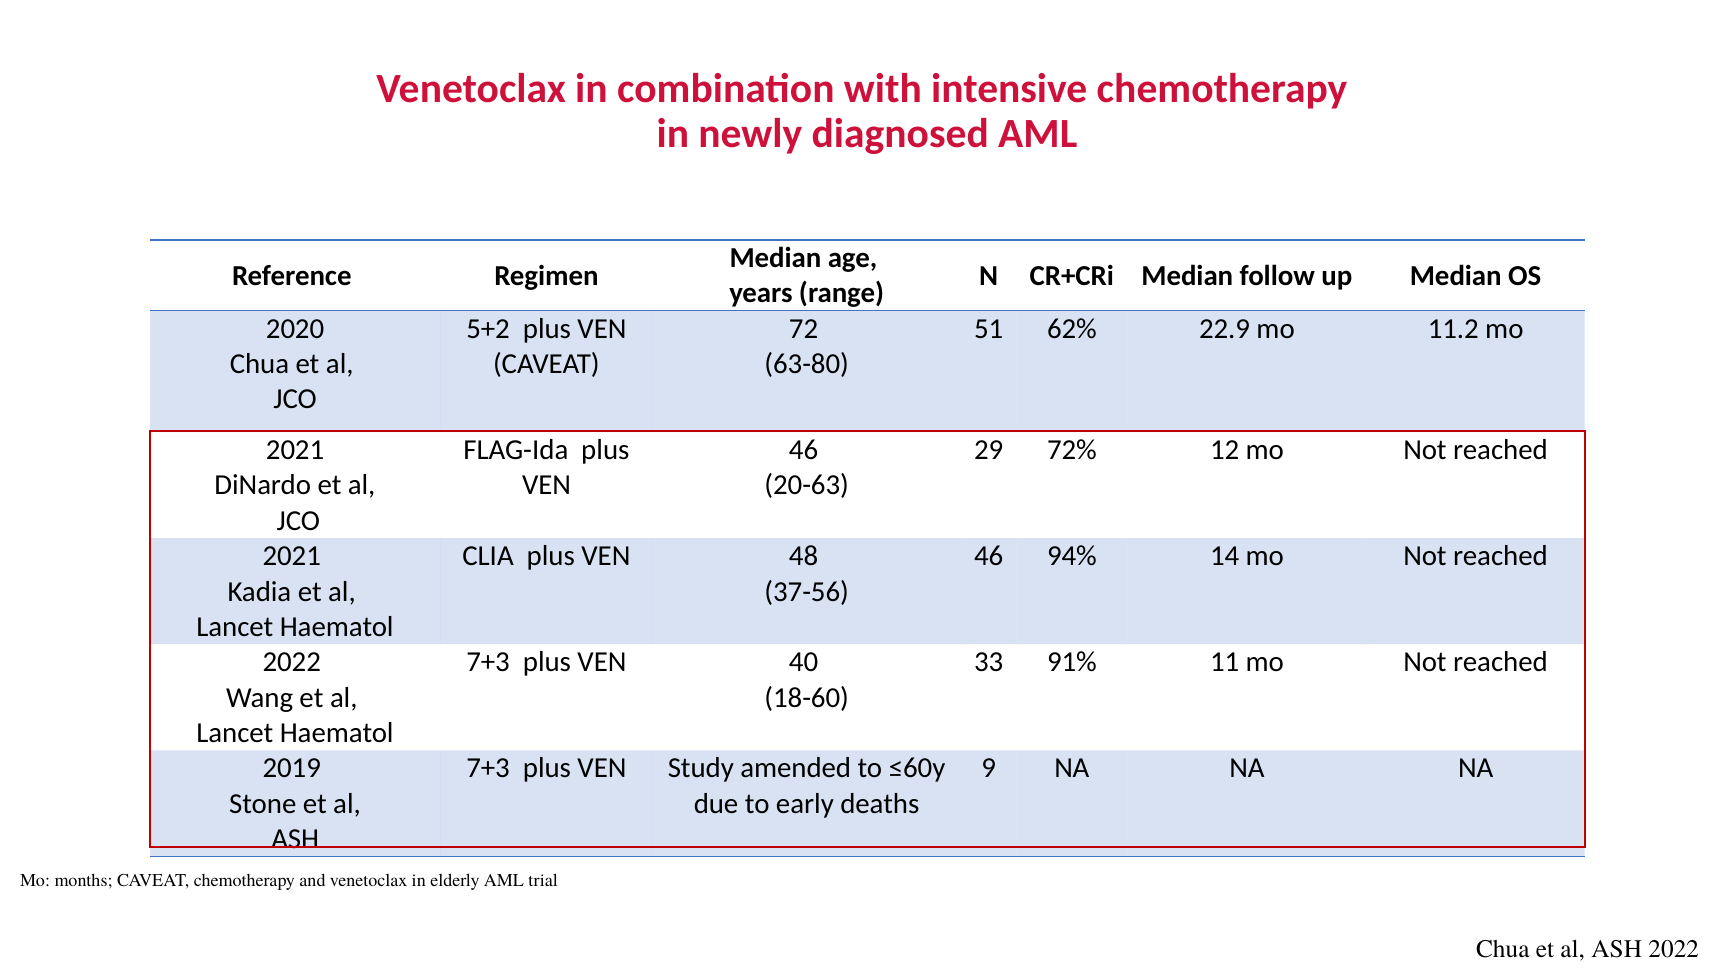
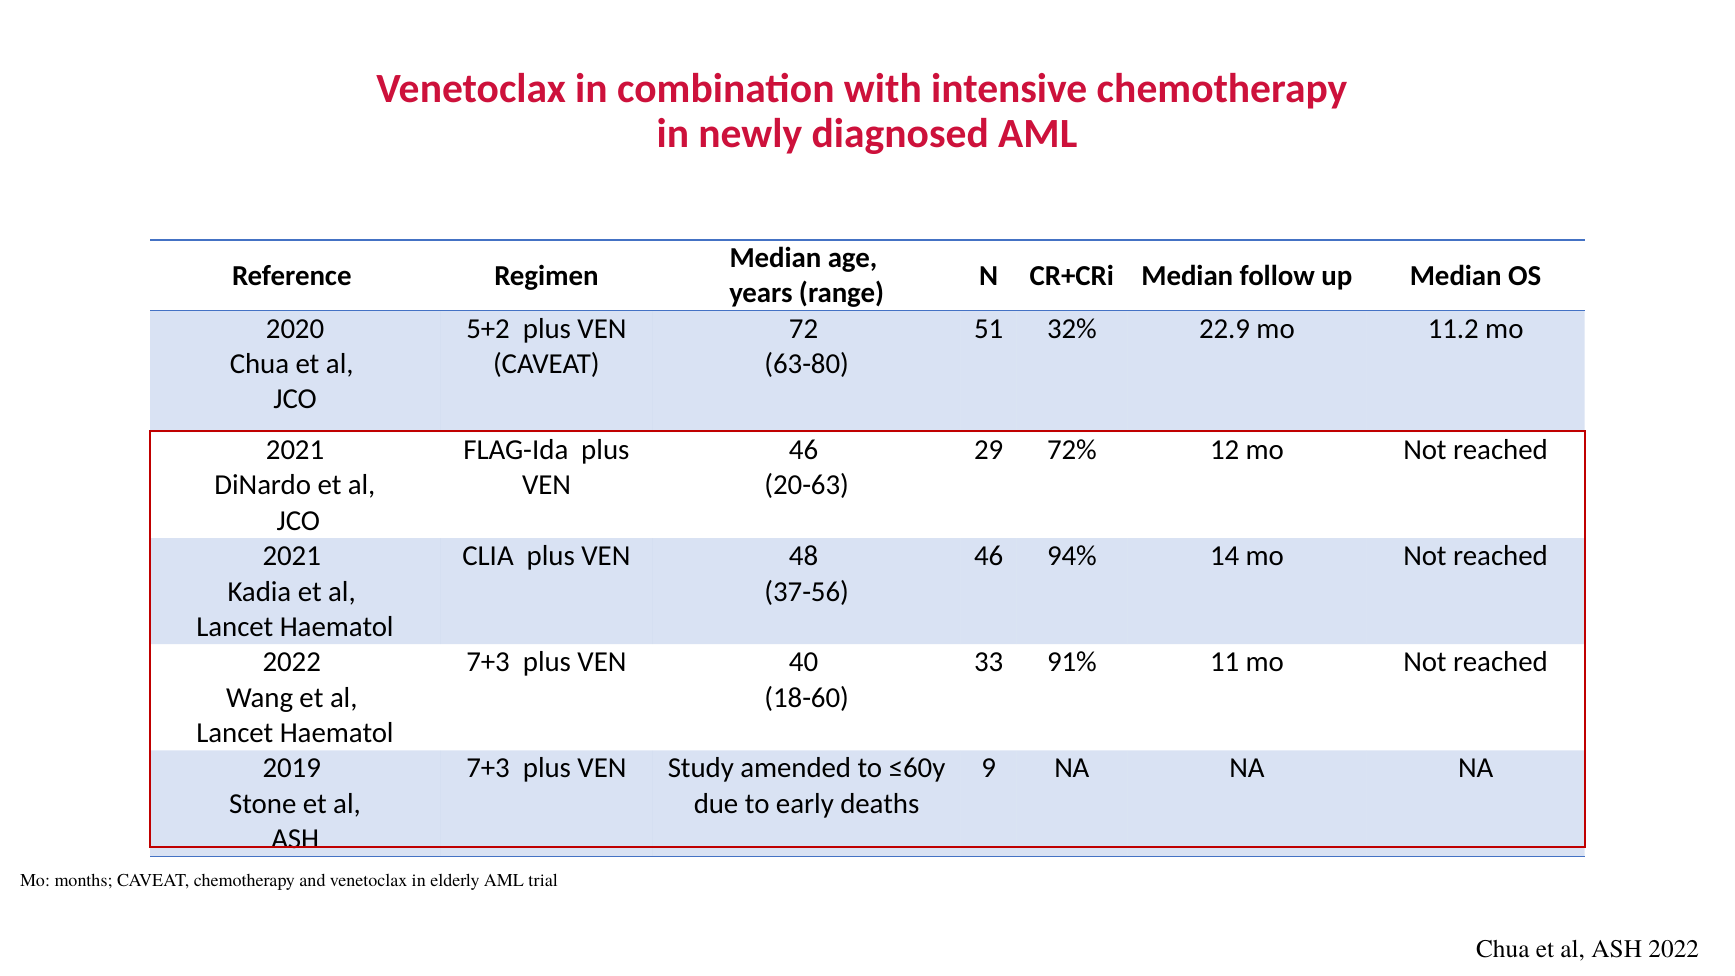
62%: 62% -> 32%
